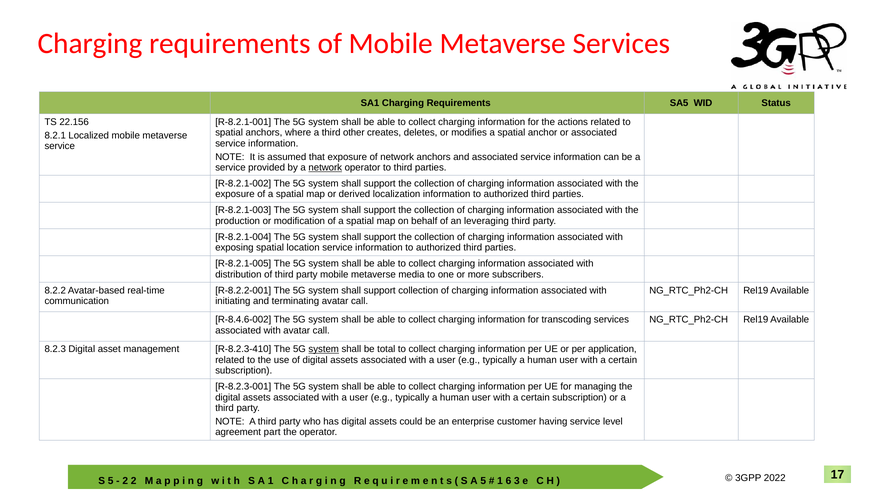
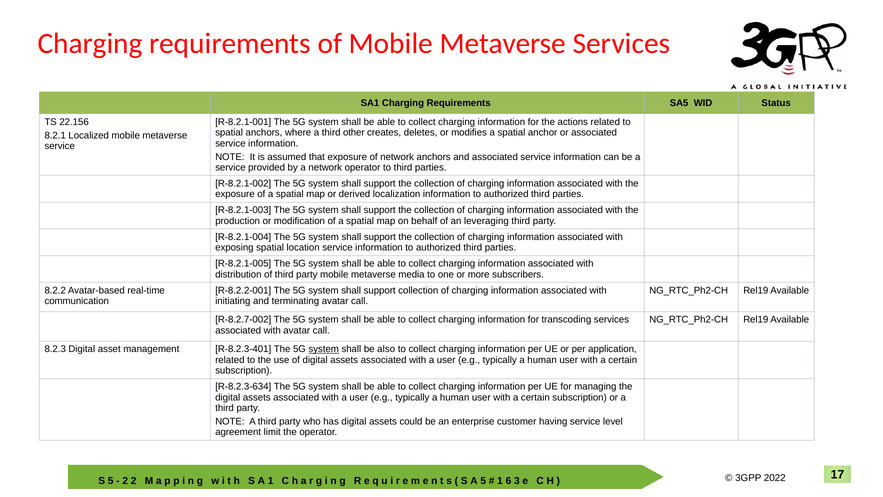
network at (325, 167) underline: present -> none
R-8.4.6-002: R-8.4.6-002 -> R-8.2.7-002
R-8.2.3-410: R-8.2.3-410 -> R-8.2.3-401
total: total -> also
R-8.2.3-001: R-8.2.3-001 -> R-8.2.3-634
part: part -> limit
